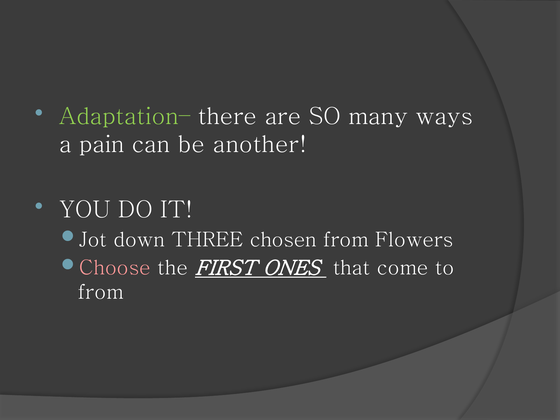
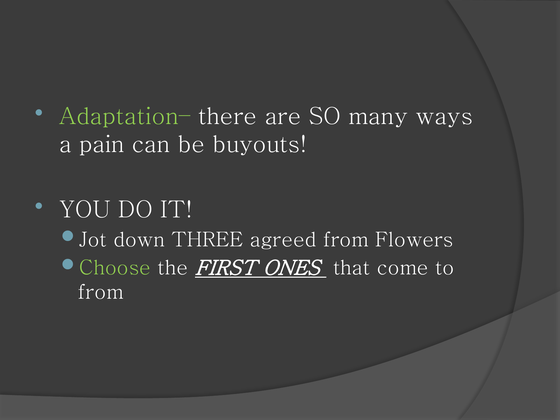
another: another -> buyouts
chosen: chosen -> agreed
Choose colour: pink -> light green
